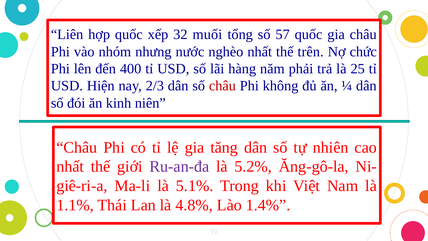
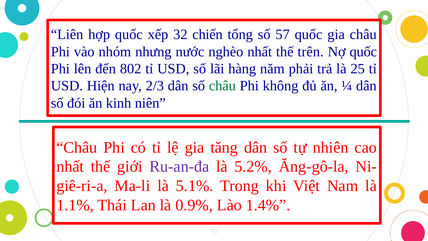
muối: muối -> chiến
Nợ chức: chức -> quốc
400: 400 -> 802
châu at (222, 86) colour: red -> green
4.8%: 4.8% -> 0.9%
